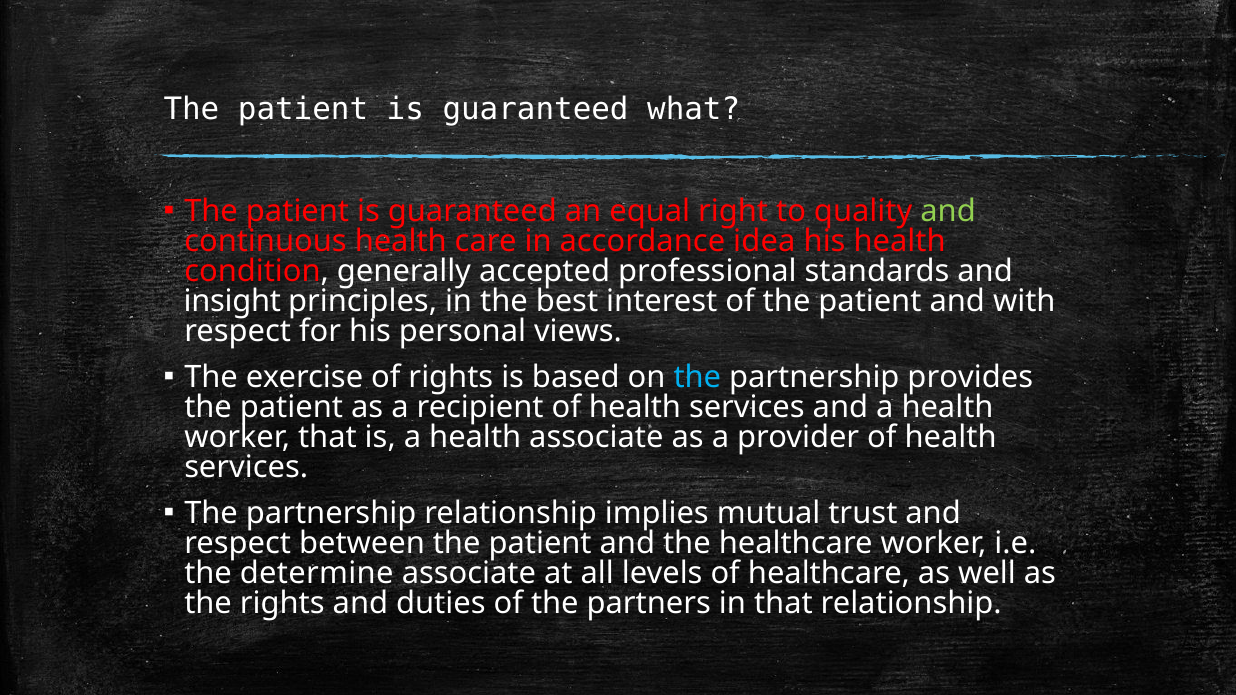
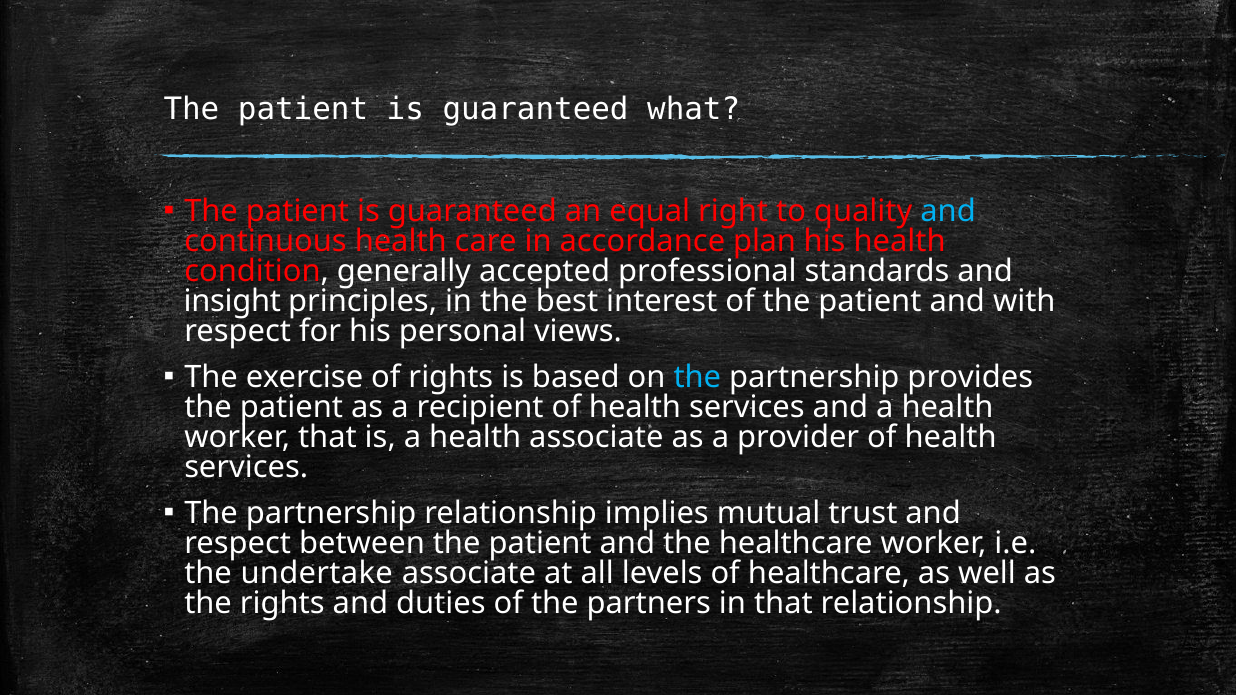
and at (948, 212) colour: light green -> light blue
idea: idea -> plan
determine: determine -> undertake
